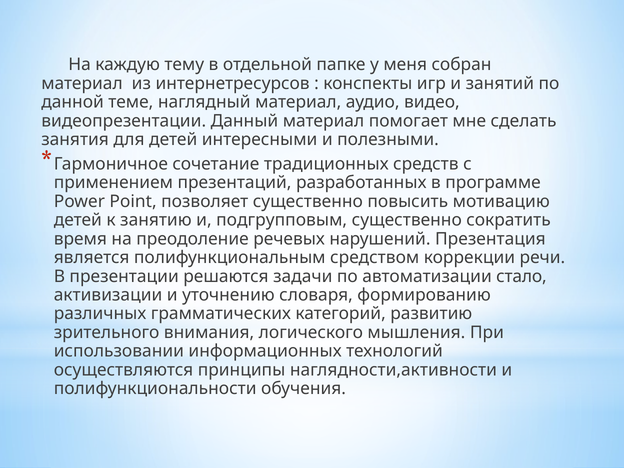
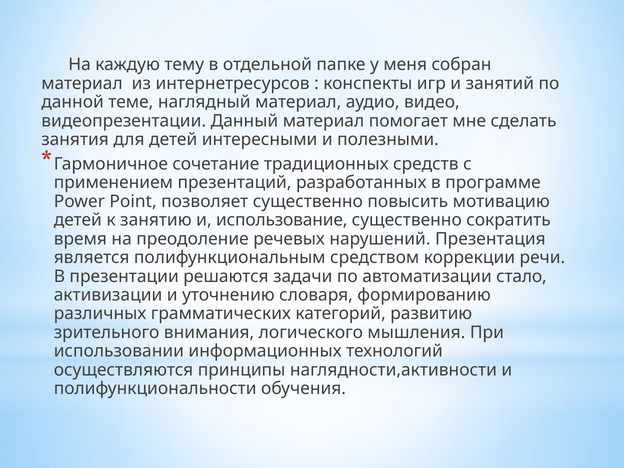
подгрупповым: подгрупповым -> использование
